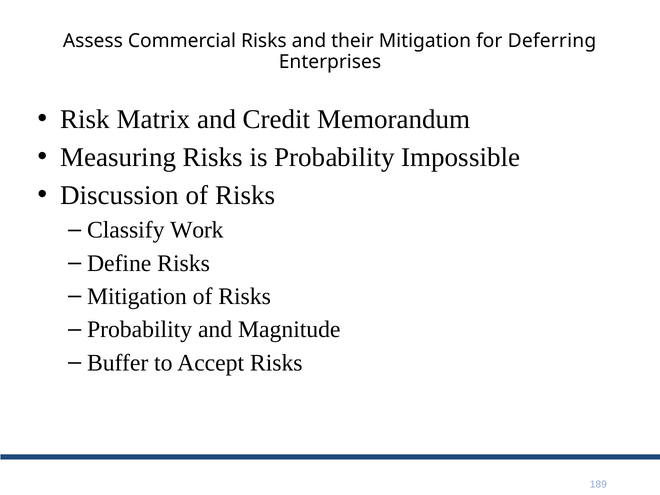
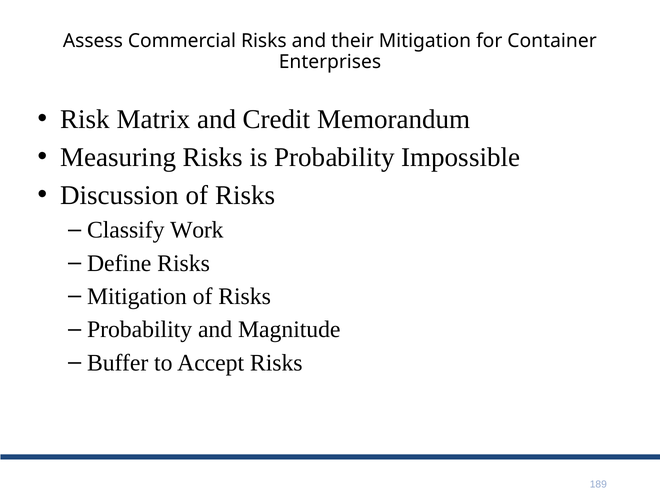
Deferring: Deferring -> Container
